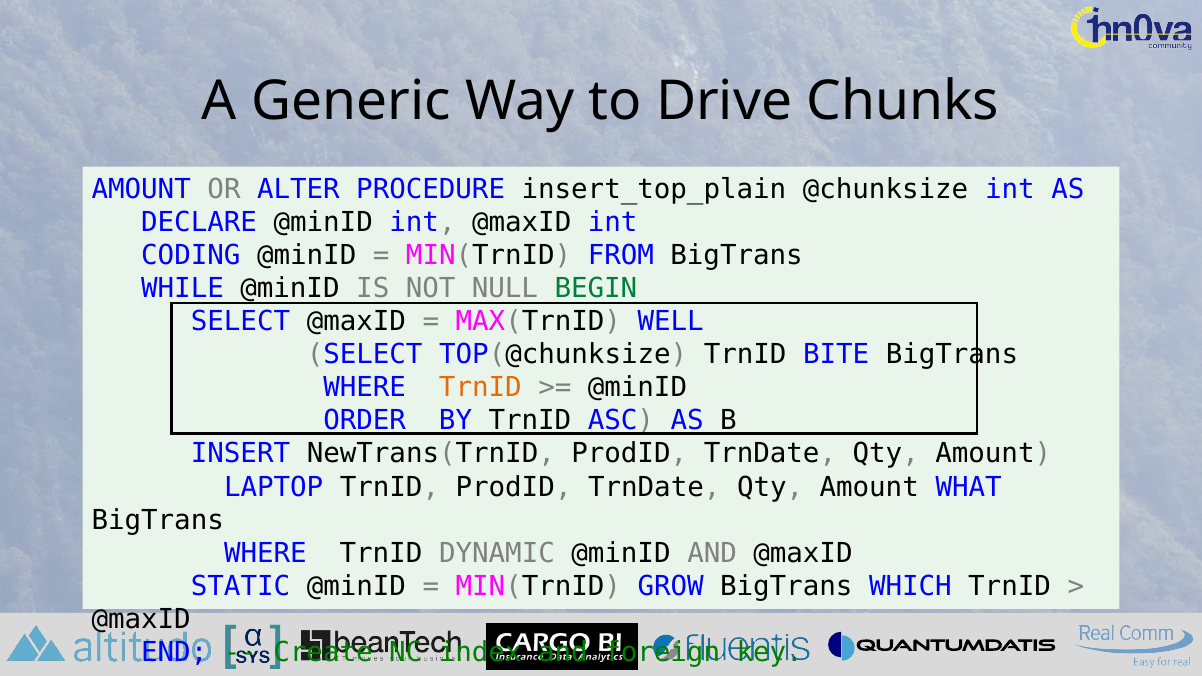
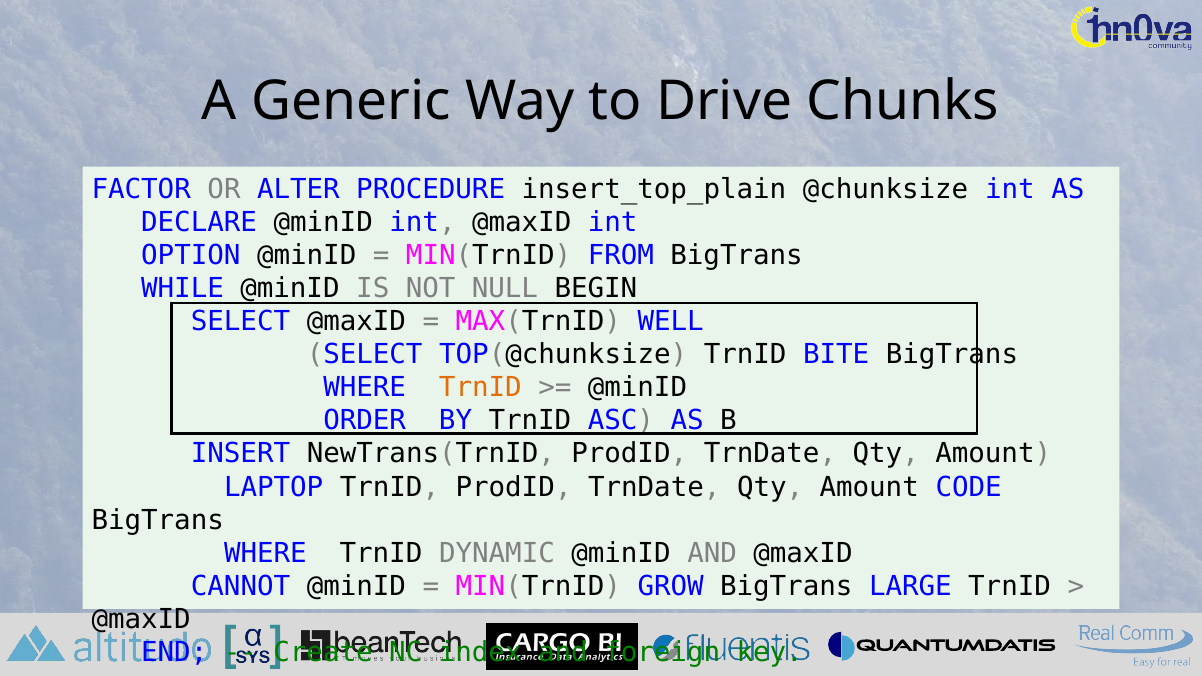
AMOUNT at (141, 190): AMOUNT -> FACTOR
CODING: CODING -> OPTION
BEGIN colour: green -> black
WHAT: WHAT -> CODE
STATIC: STATIC -> CANNOT
WHICH: WHICH -> LARGE
